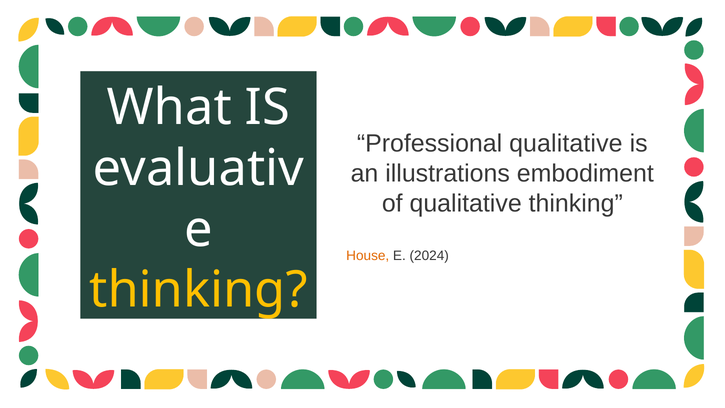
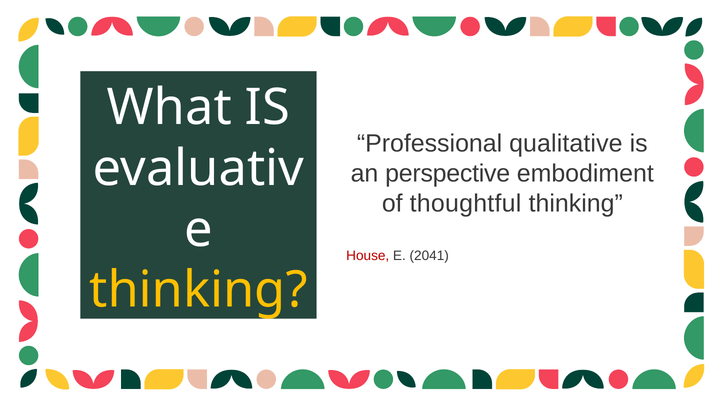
illustrations: illustrations -> perspective
of qualitative: qualitative -> thoughtful
House colour: orange -> red
2024: 2024 -> 2041
